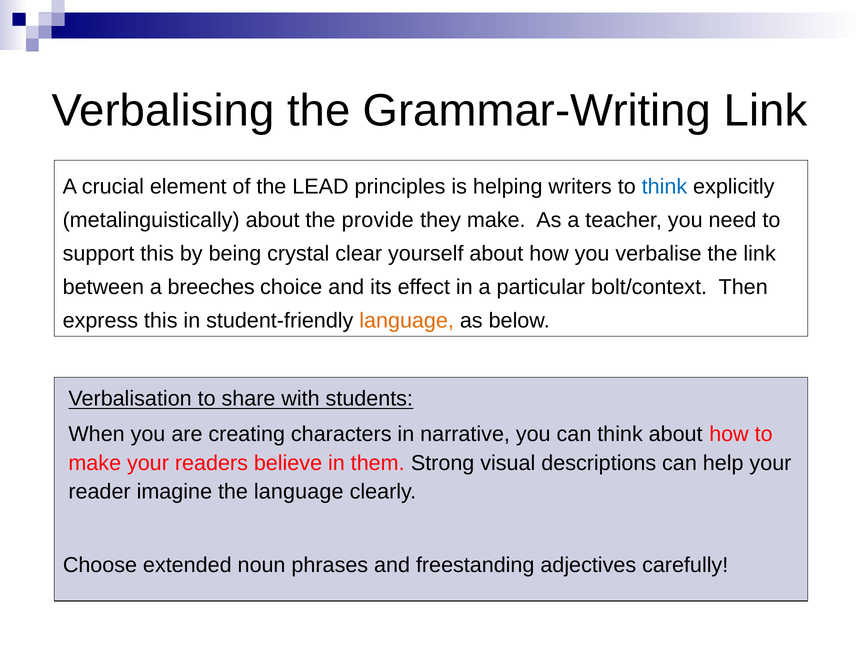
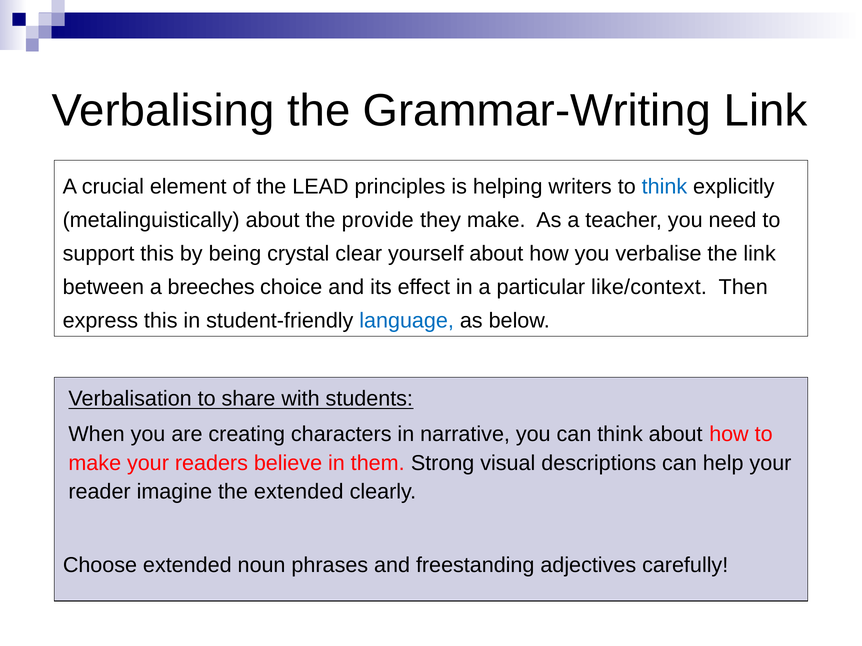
bolt/context: bolt/context -> like/context
language at (407, 321) colour: orange -> blue
the language: language -> extended
